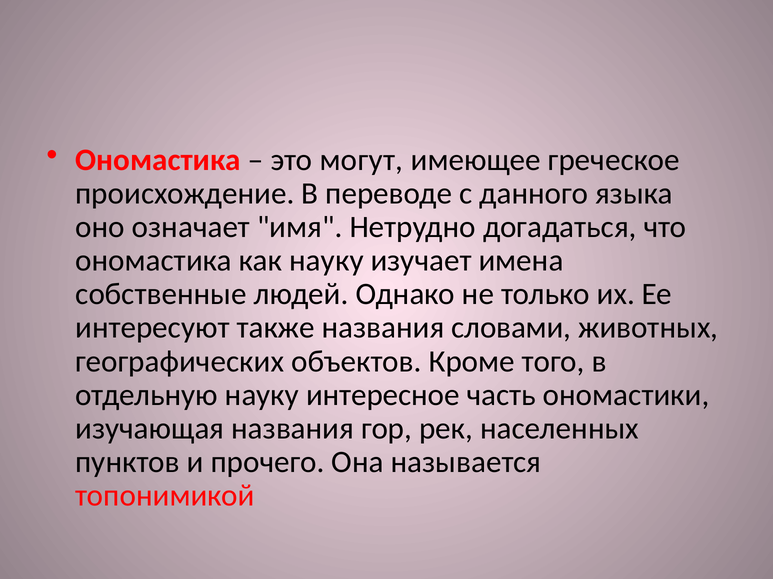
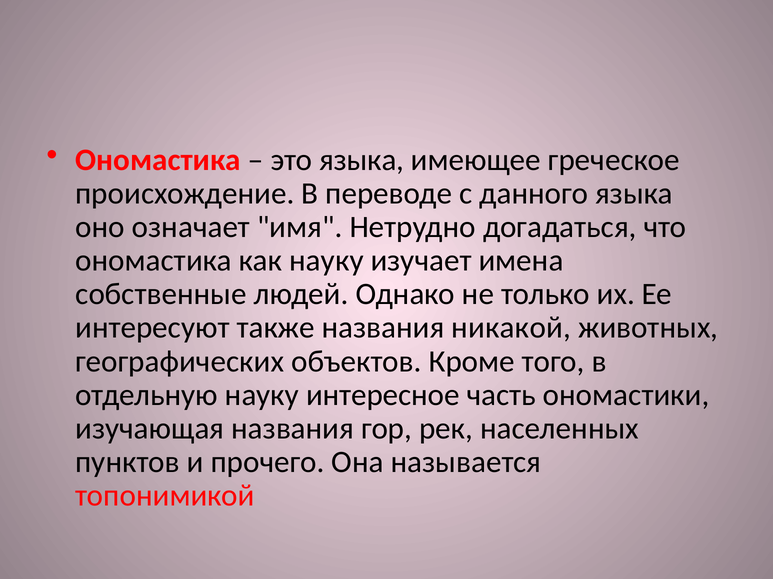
это могут: могут -> языка
словами: словами -> никакой
